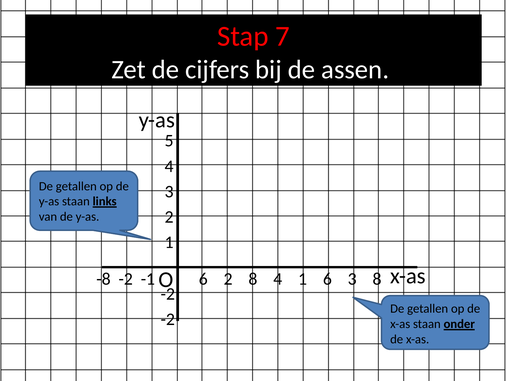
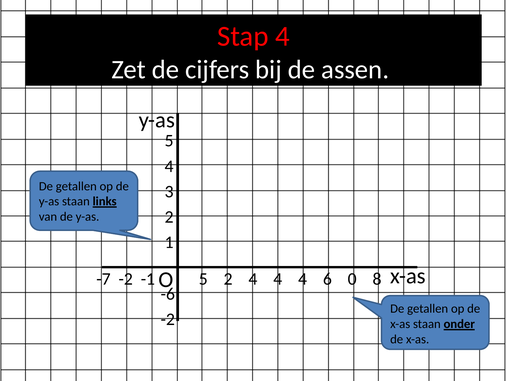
Stap 7: 7 -> 4
-8: -8 -> -7
-1 6: 6 -> 5
2 8: 8 -> 4
1 at (303, 279): 1 -> 4
6 3: 3 -> 0
-2 at (168, 293): -2 -> -6
